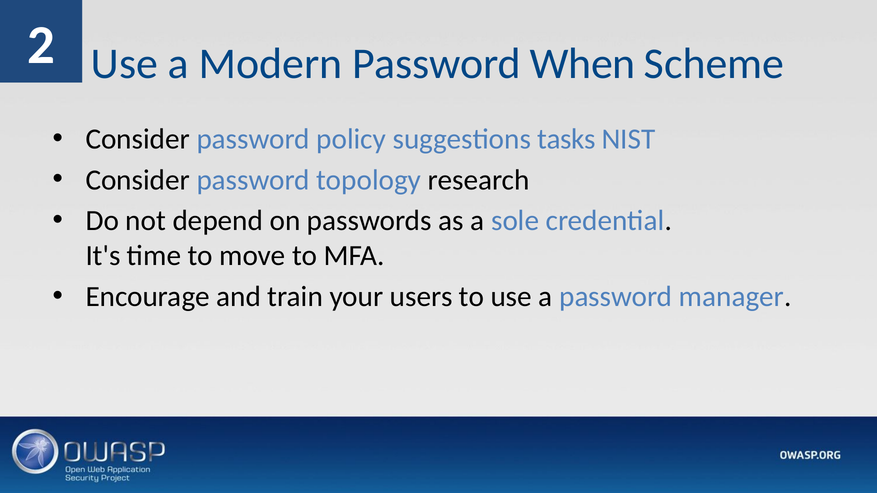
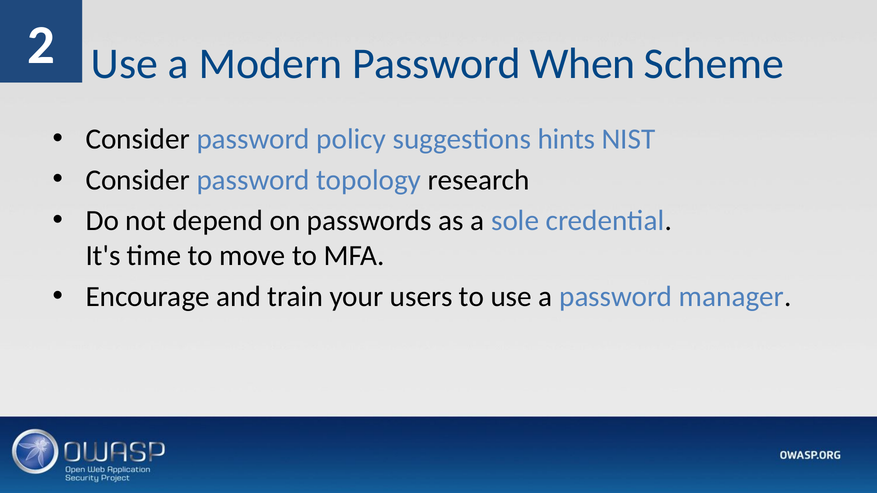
tasks: tasks -> hints
